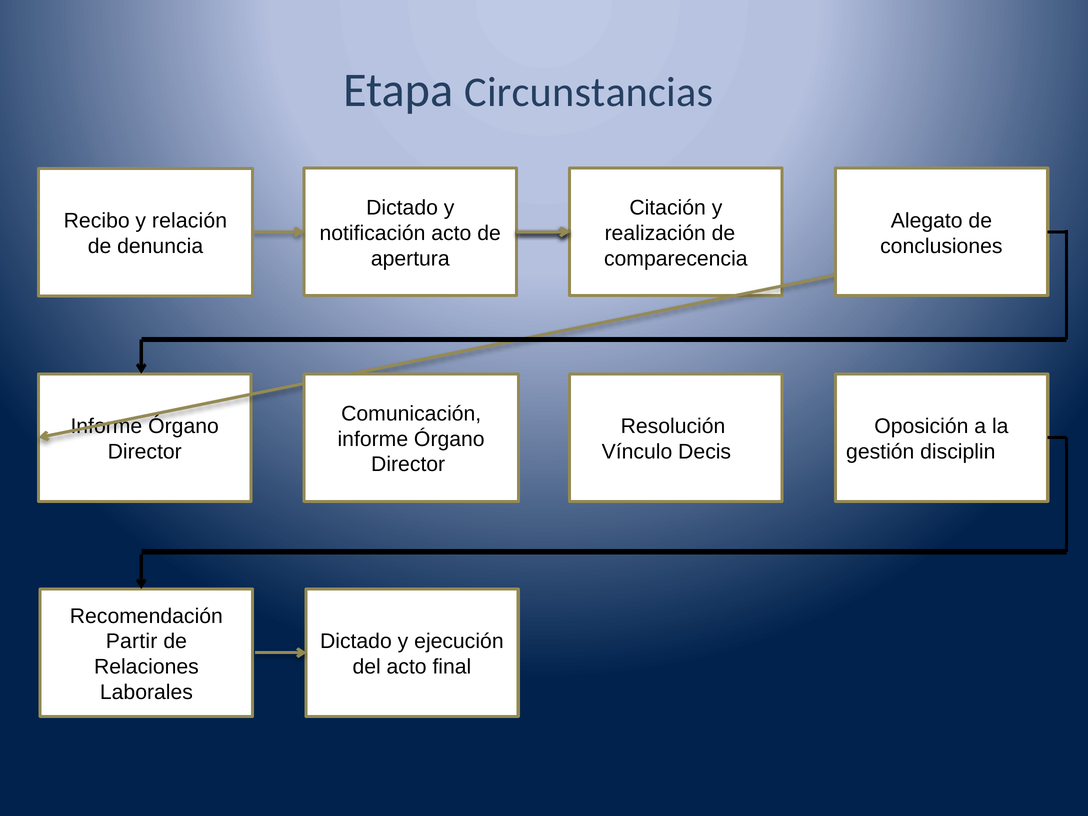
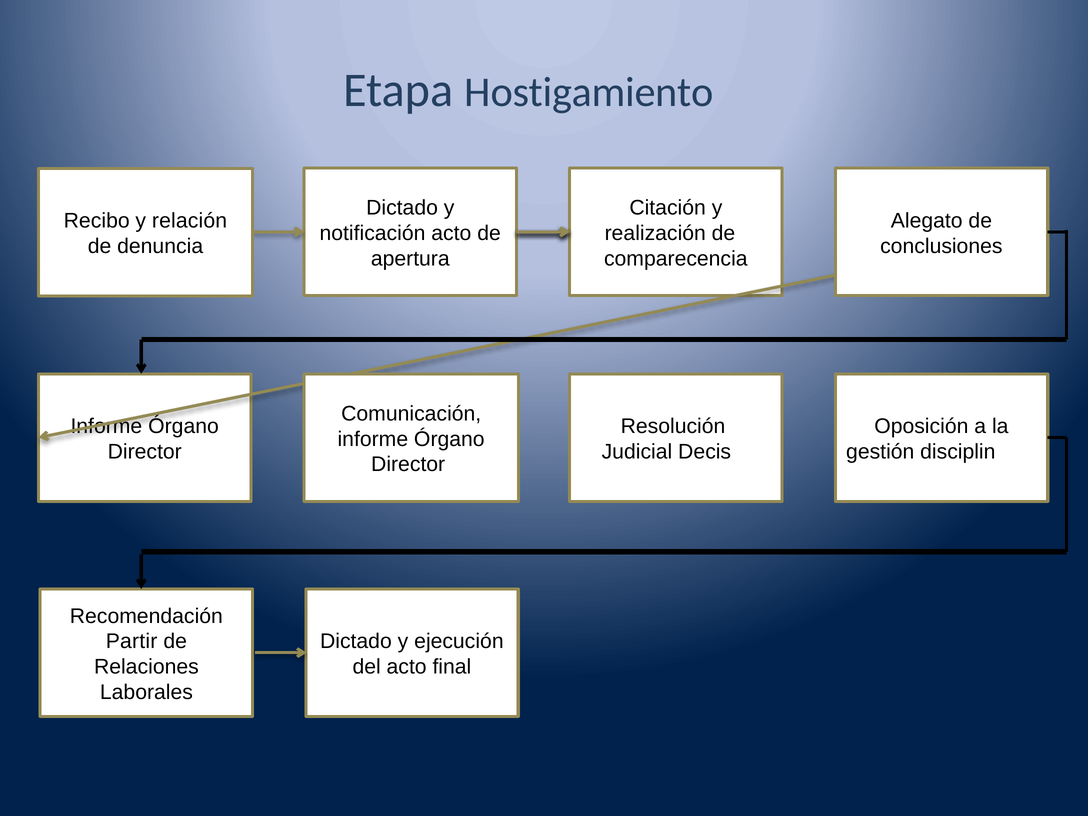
Circunstancias: Circunstancias -> Hostigamiento
Vínculo: Vínculo -> Judicial
